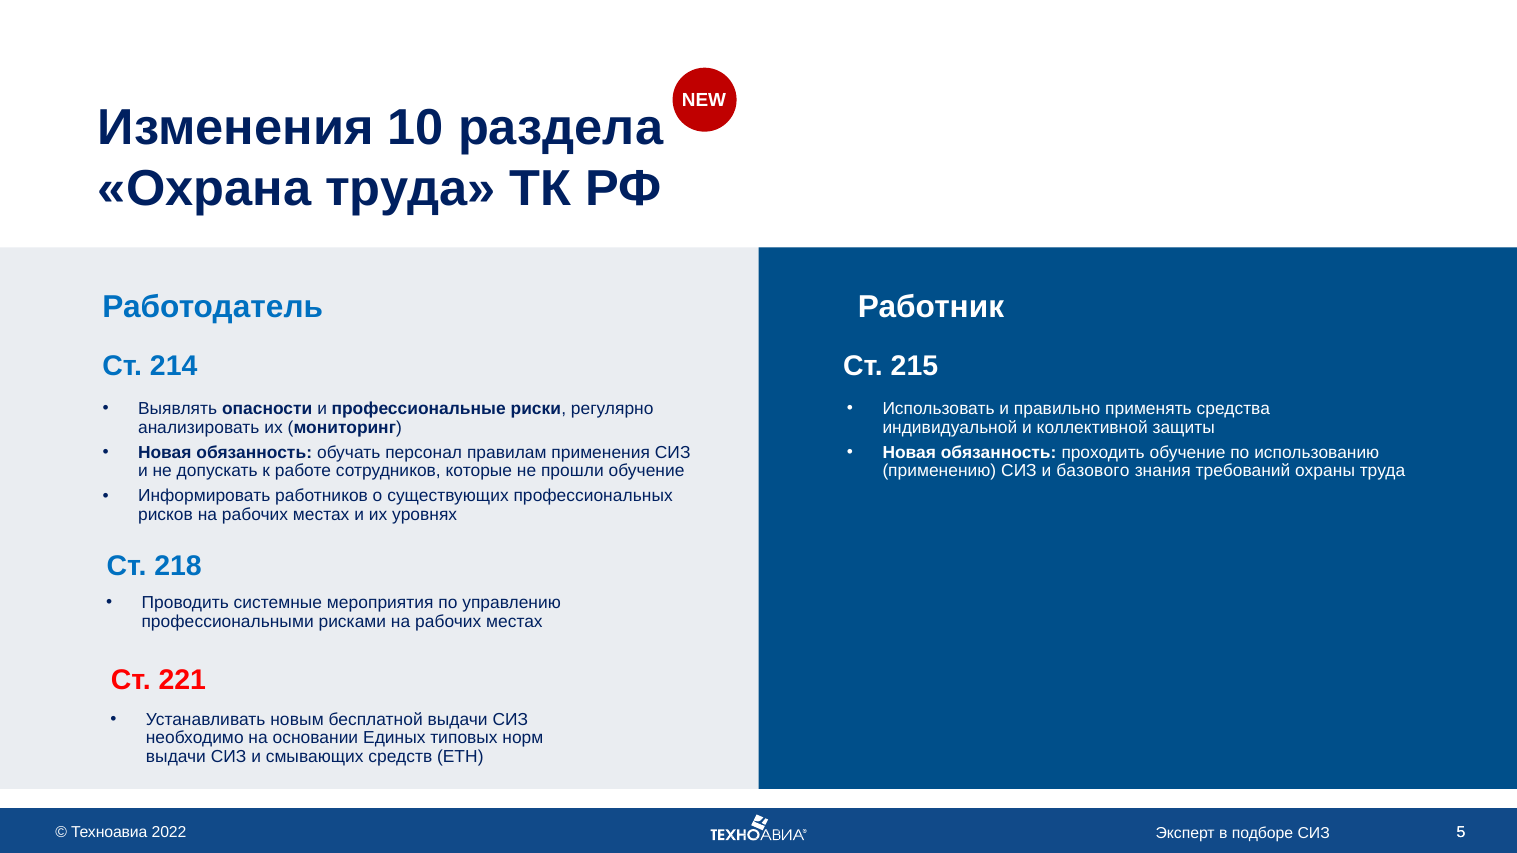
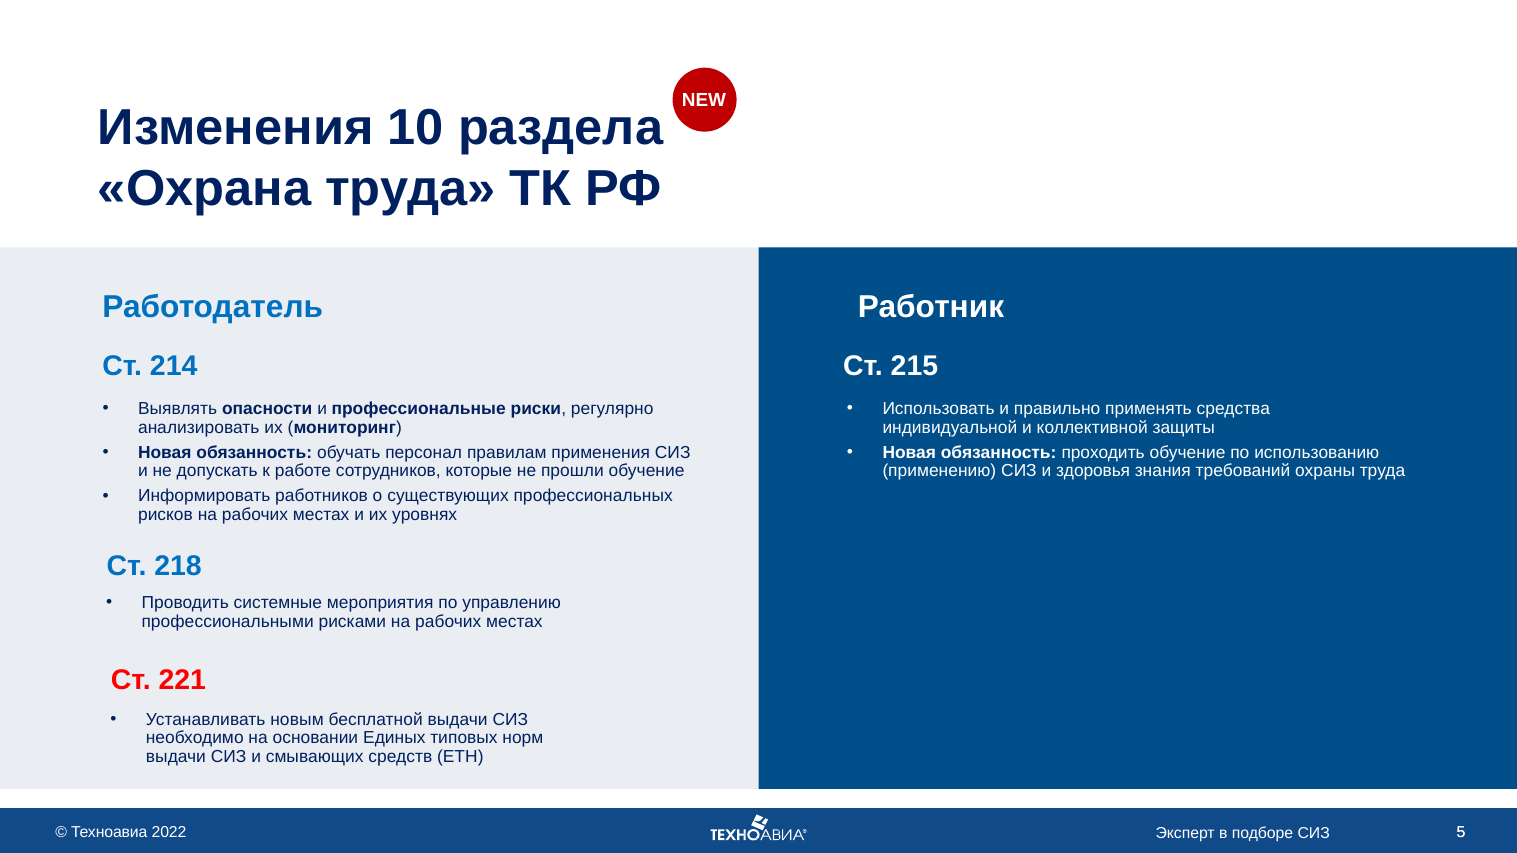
базового: базового -> здоровья
